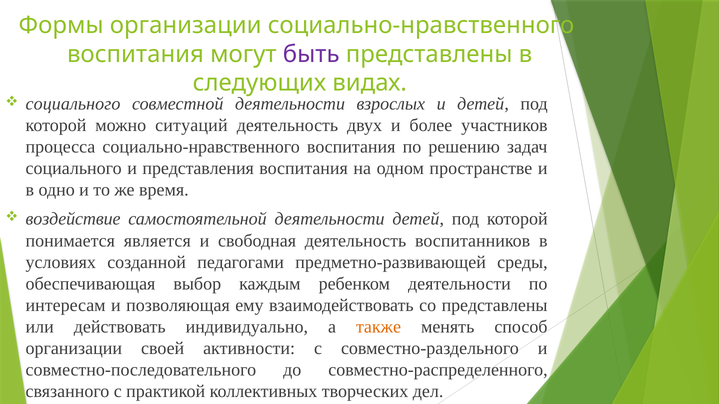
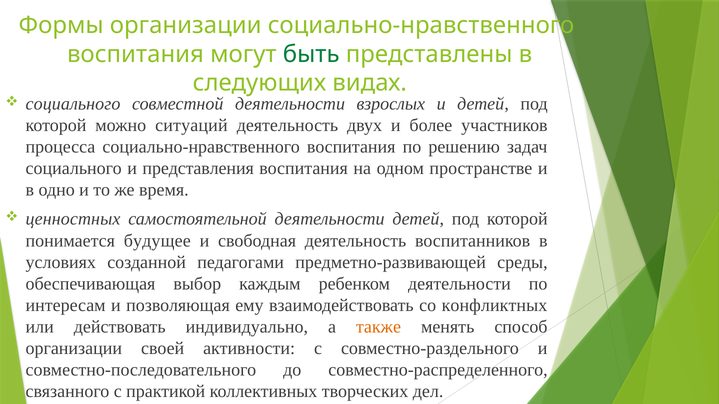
быть colour: purple -> green
воздействие: воздействие -> ценностных
является: является -> будущее
со представлены: представлены -> конфликтных
